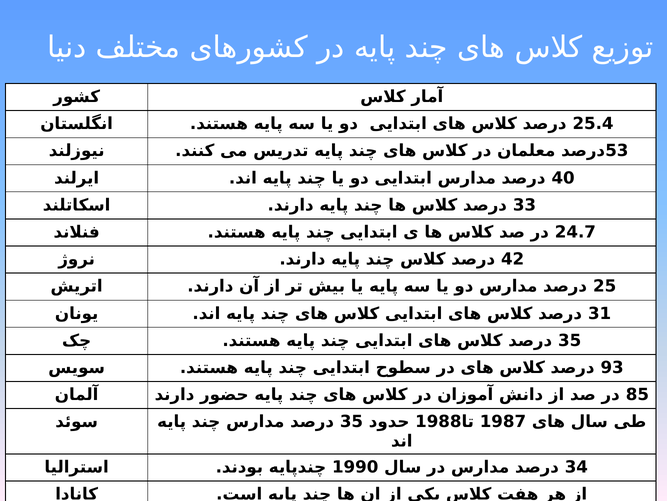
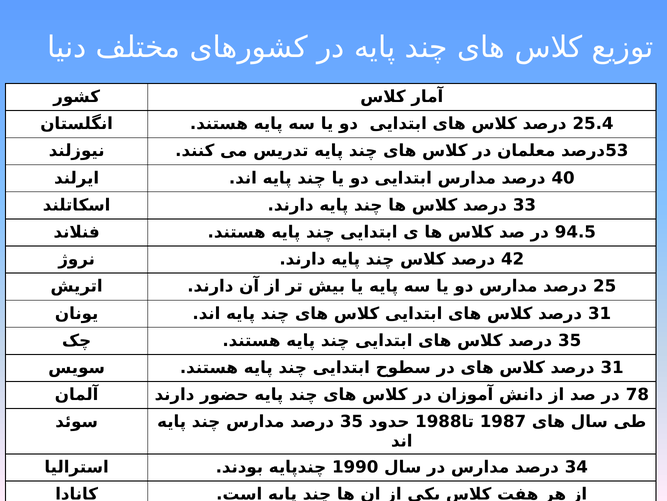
24.7: 24.7 -> 94.5
93 at (612, 367): 93 -> 31
85: 85 -> 78
